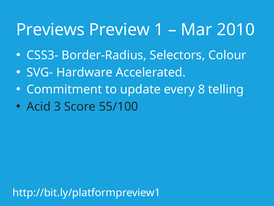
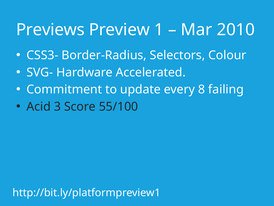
telling: telling -> failing
